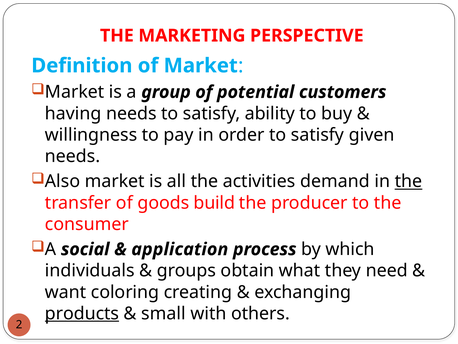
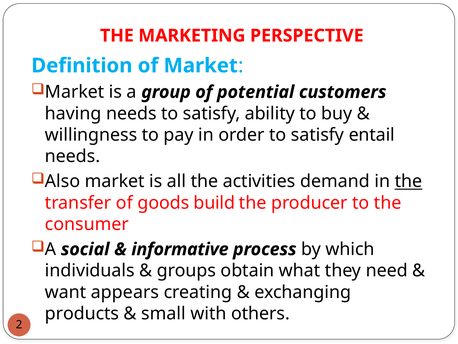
given: given -> entail
application: application -> informative
coloring: coloring -> appears
products underline: present -> none
